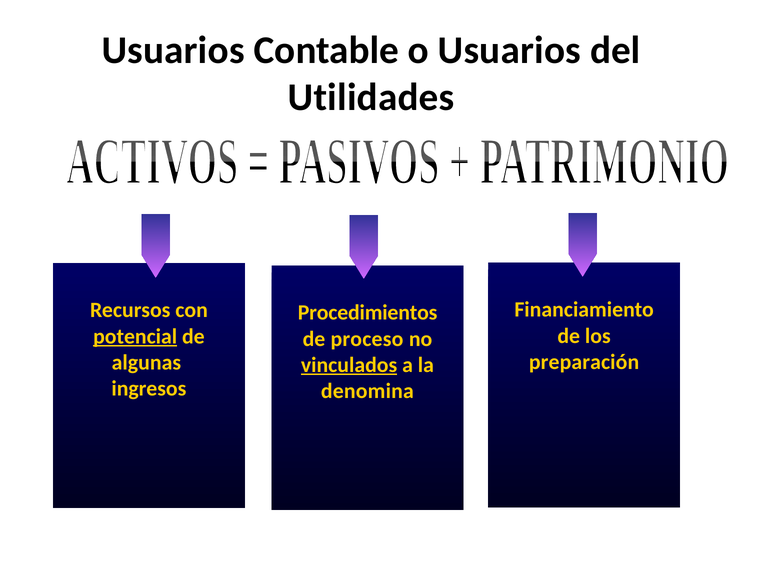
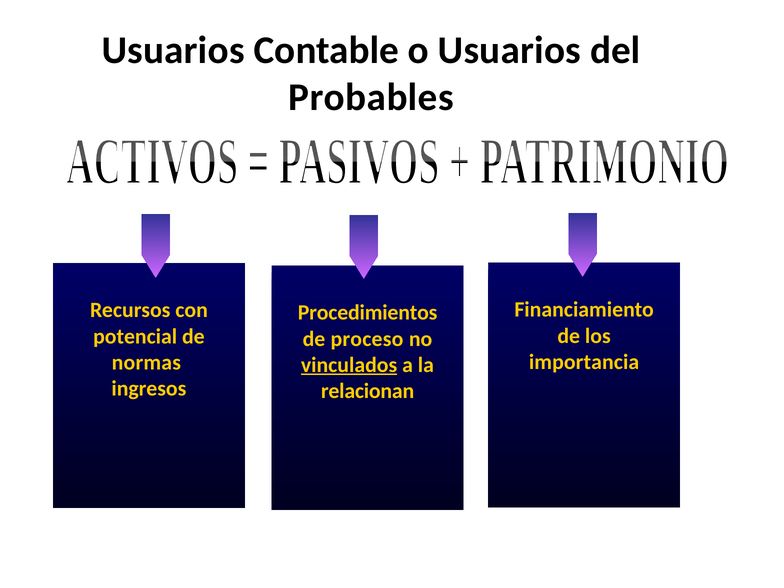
Utilidades: Utilidades -> Probables
potencial underline: present -> none
preparación: preparación -> importancia
algunas: algunas -> normas
denomina: denomina -> relacionan
